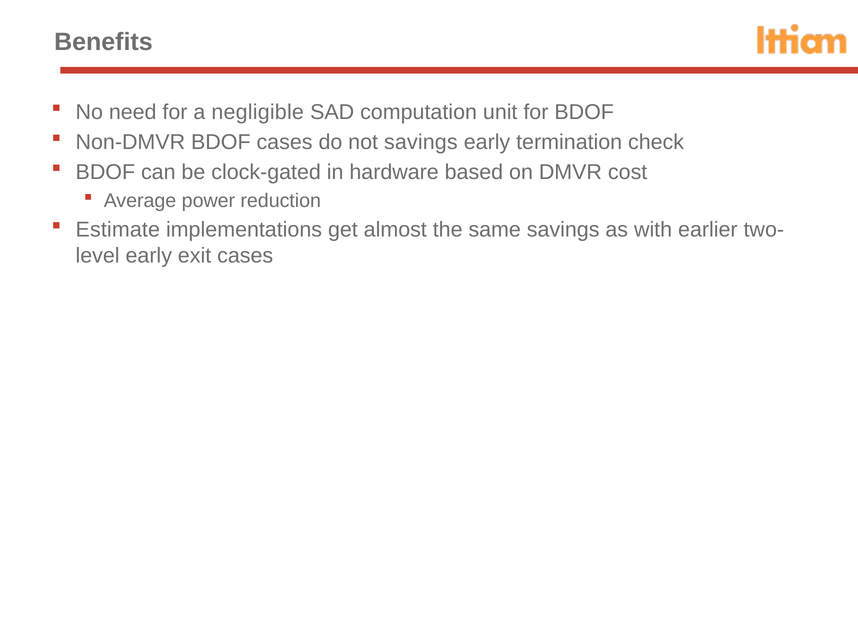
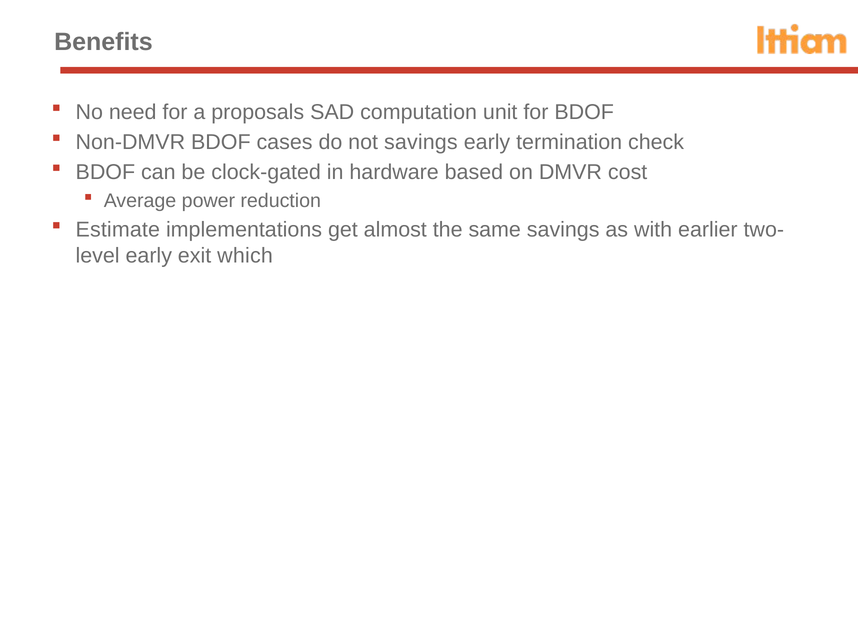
negligible: negligible -> proposals
exit cases: cases -> which
